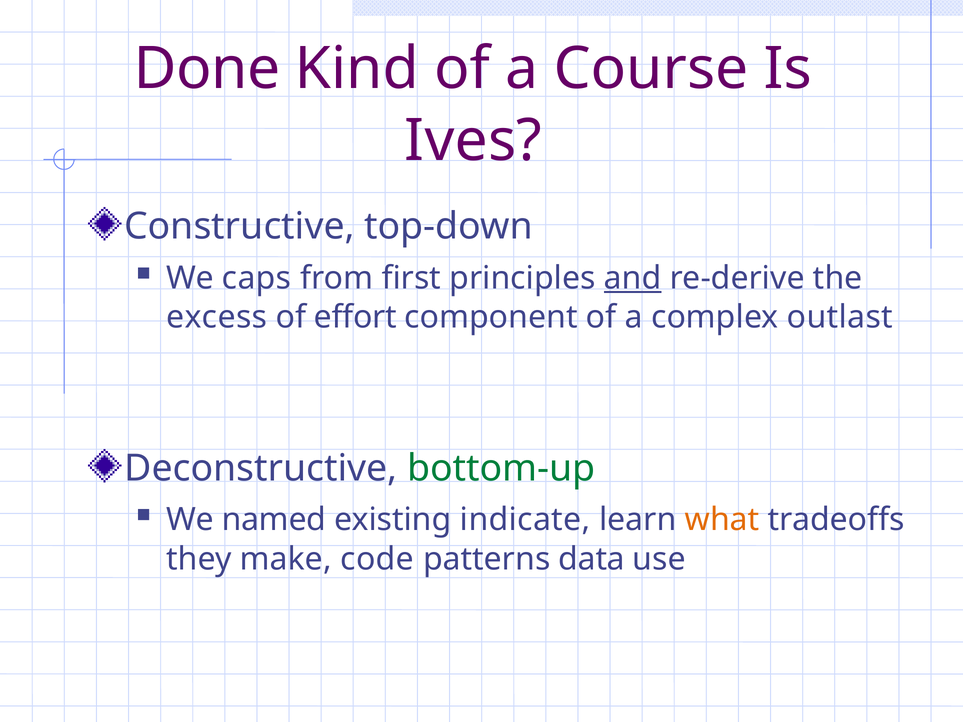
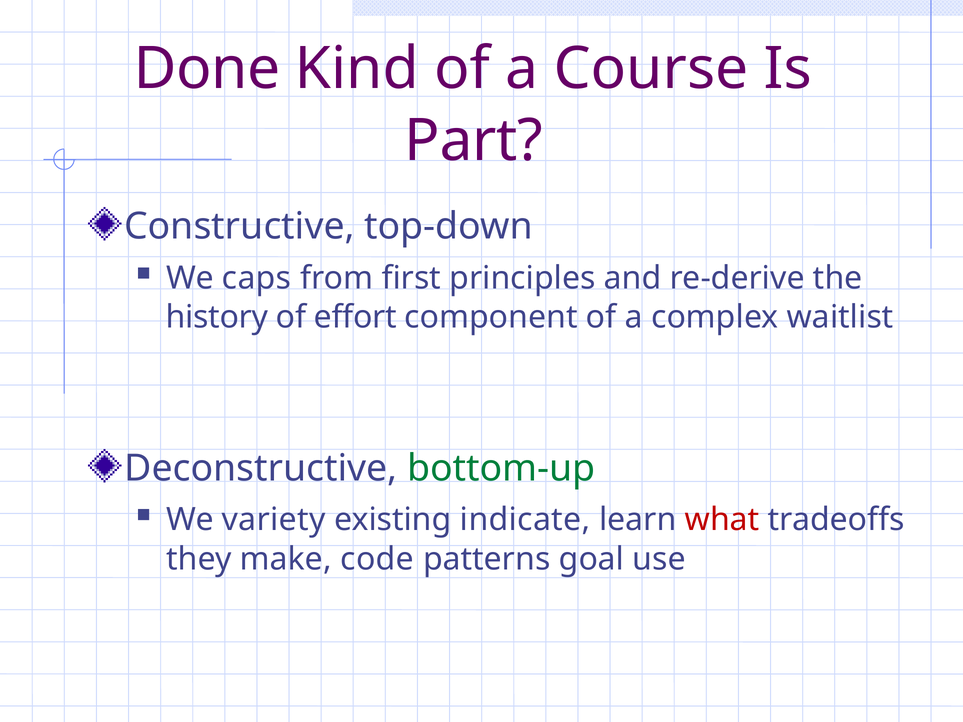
Ives: Ives -> Part
and underline: present -> none
excess: excess -> history
outlast: outlast -> waitlist
named: named -> variety
what colour: orange -> red
data: data -> goal
